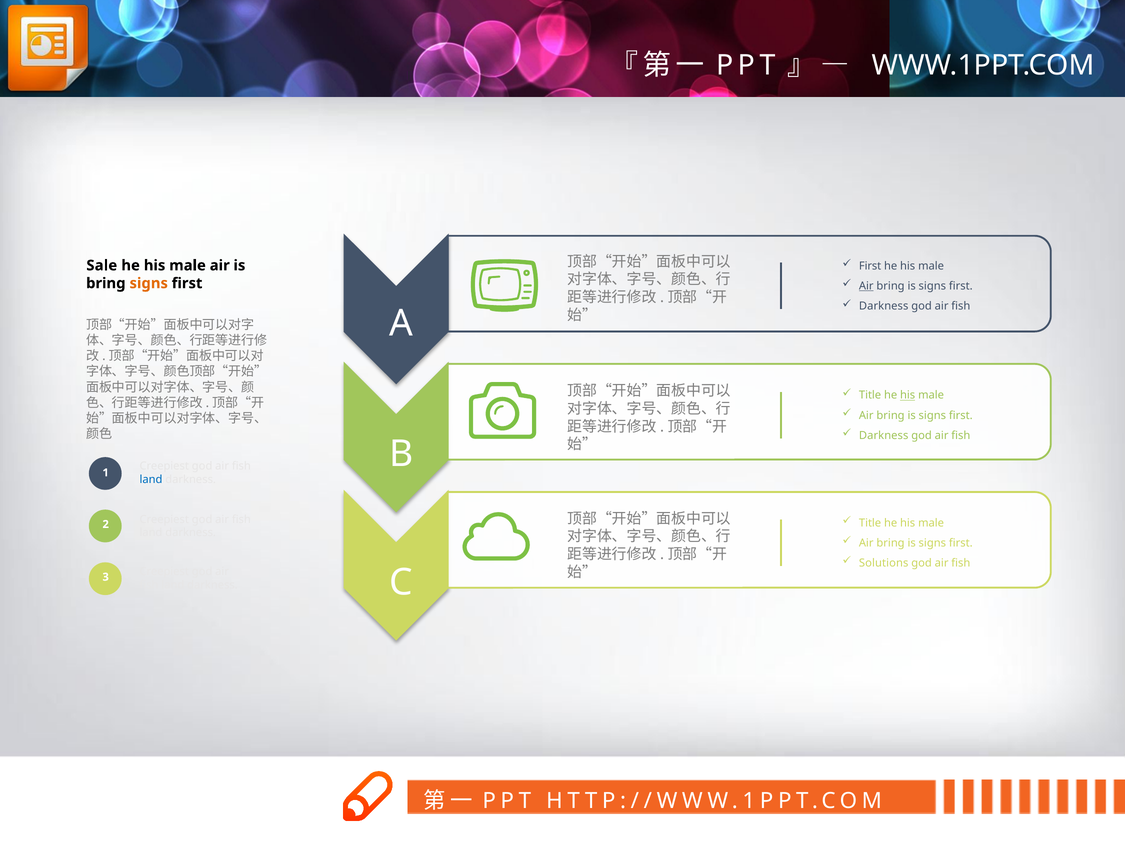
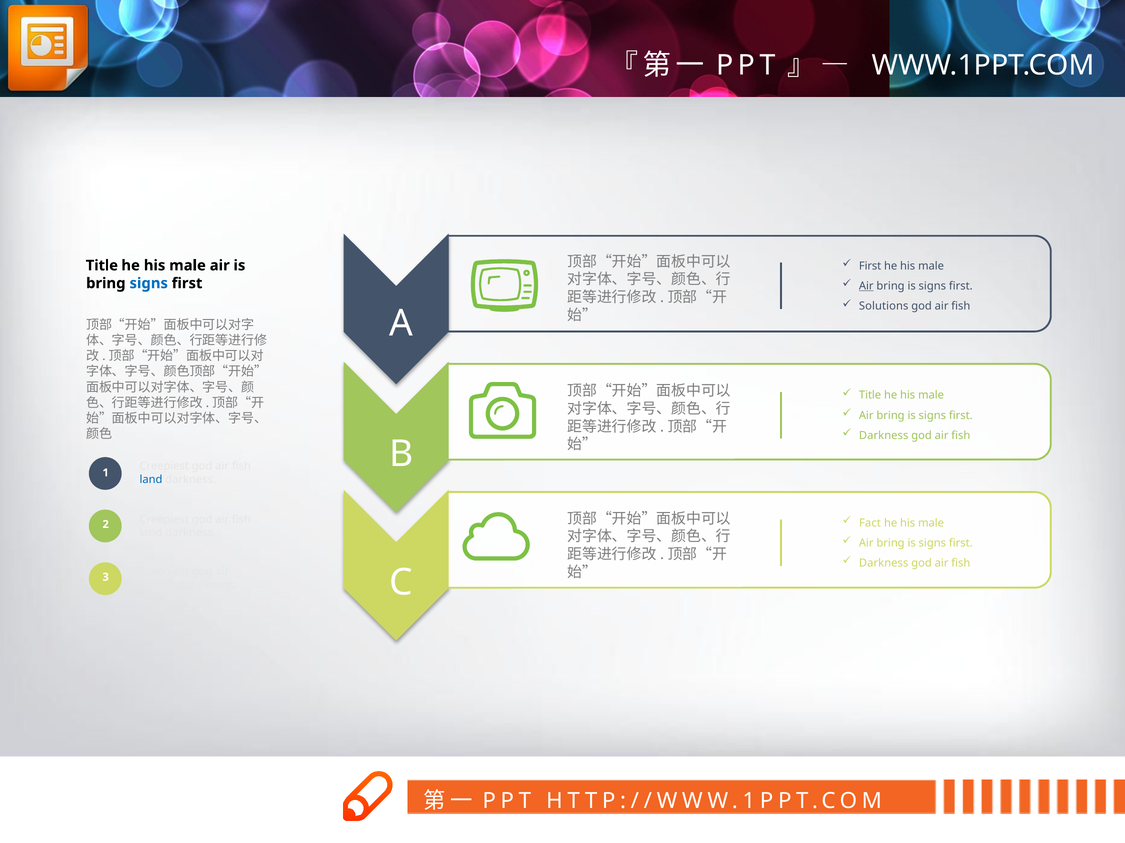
Sale at (102, 266): Sale -> Title
signs at (149, 284) colour: orange -> blue
Darkness at (884, 306): Darkness -> Solutions
his at (908, 396) underline: present -> none
Title at (870, 523): Title -> Fact
Solutions at (884, 564): Solutions -> Darkness
